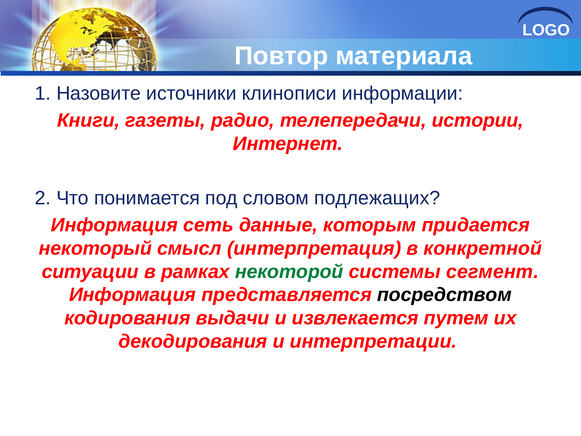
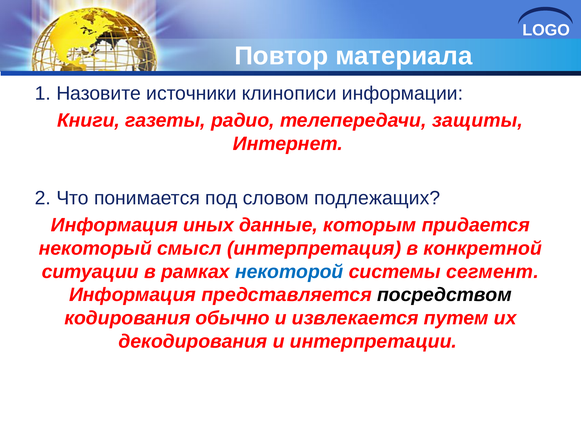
истории: истории -> защиты
сеть: сеть -> иных
некоторой colour: green -> blue
выдачи: выдачи -> обычно
